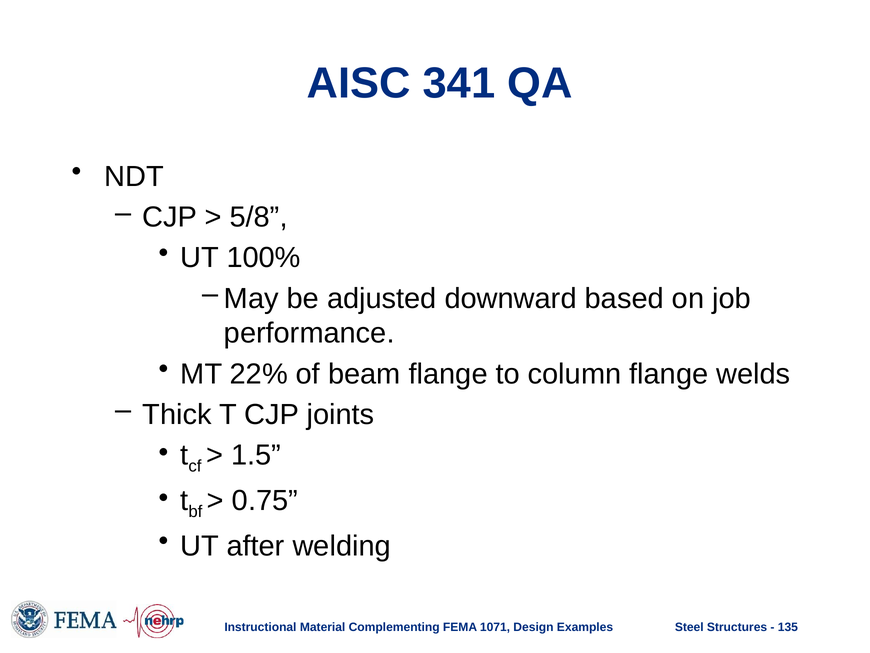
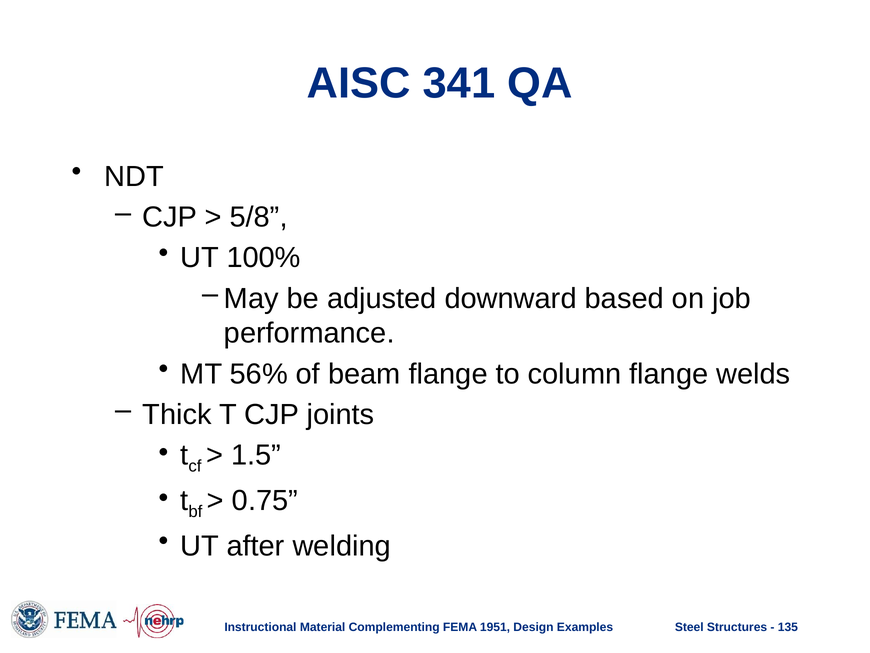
22%: 22% -> 56%
1071: 1071 -> 1951
